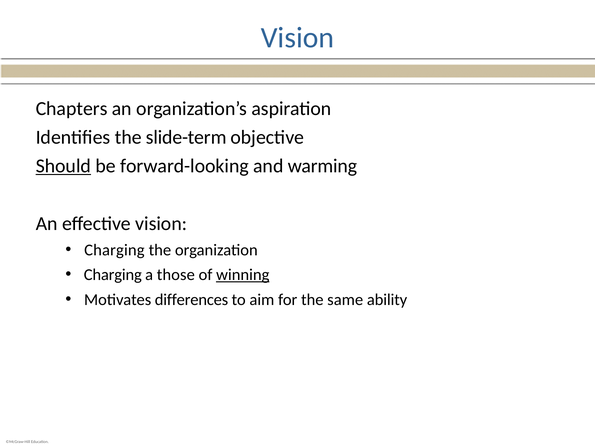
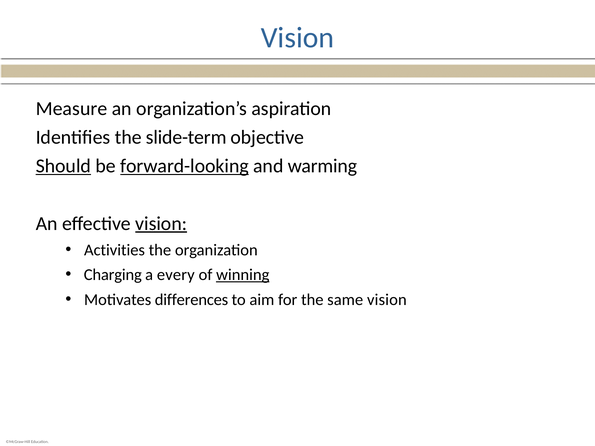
Chapters: Chapters -> Measure
forward-looking underline: none -> present
vision at (161, 224) underline: none -> present
Charging at (114, 250): Charging -> Activities
those: those -> every
same ability: ability -> vision
